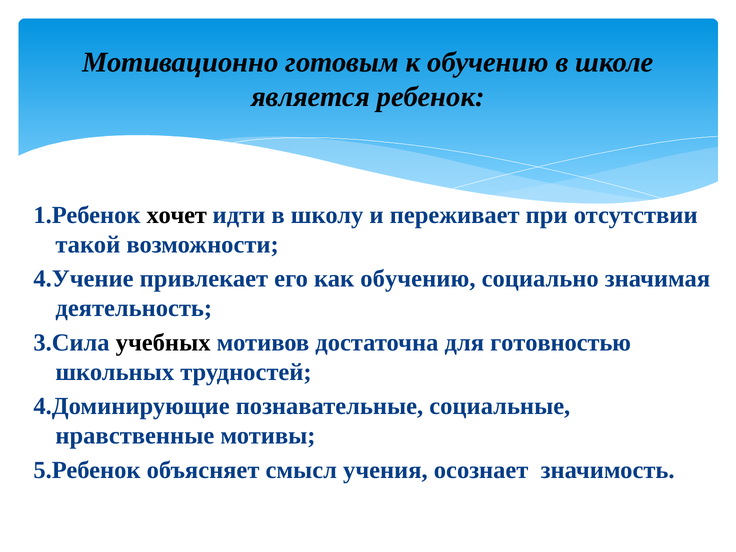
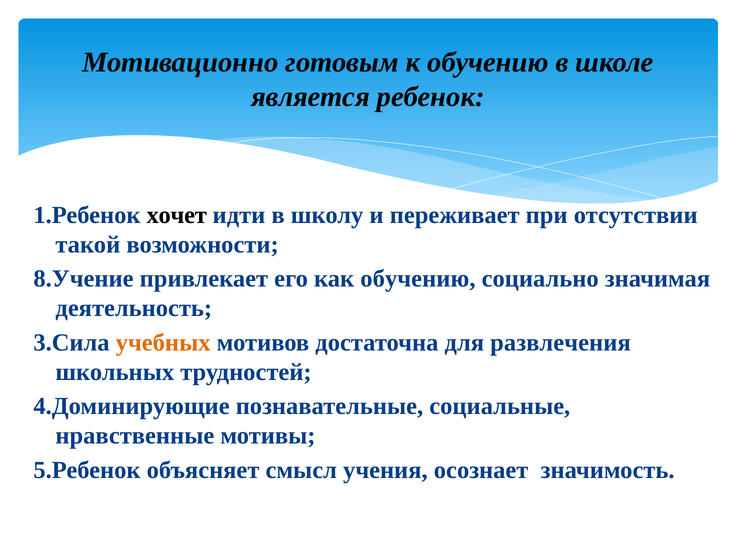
4.Учение: 4.Учение -> 8.Учение
учебных colour: black -> orange
готовностью: готовностью -> развлечения
